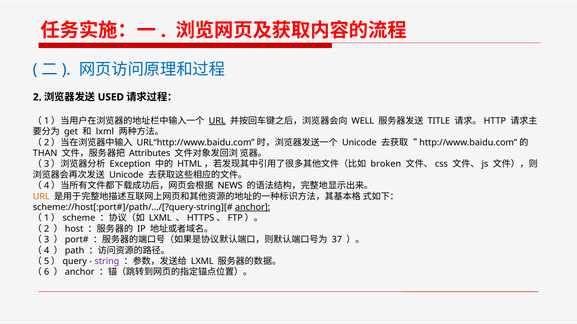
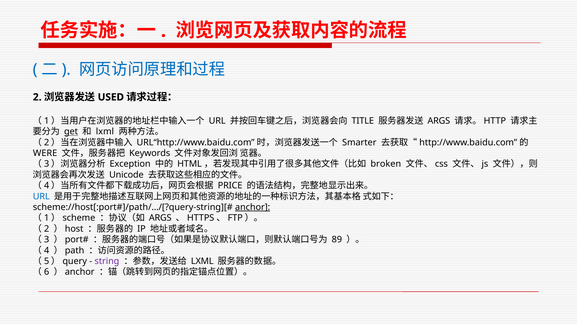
URL at (217, 121) underline: present -> none
WELL: WELL -> TITLE
TITLE at (439, 121): TITLE -> ARGS
get underline: none -> present
Unicode at (359, 143): Unicode -> Smarter
THAN: THAN -> WERE
Attributes: Attributes -> Keywords
NEWS: NEWS -> PRICE
URL at (41, 197) colour: orange -> blue
LXML at (160, 218): LXML -> ARGS
37: 37 -> 89
